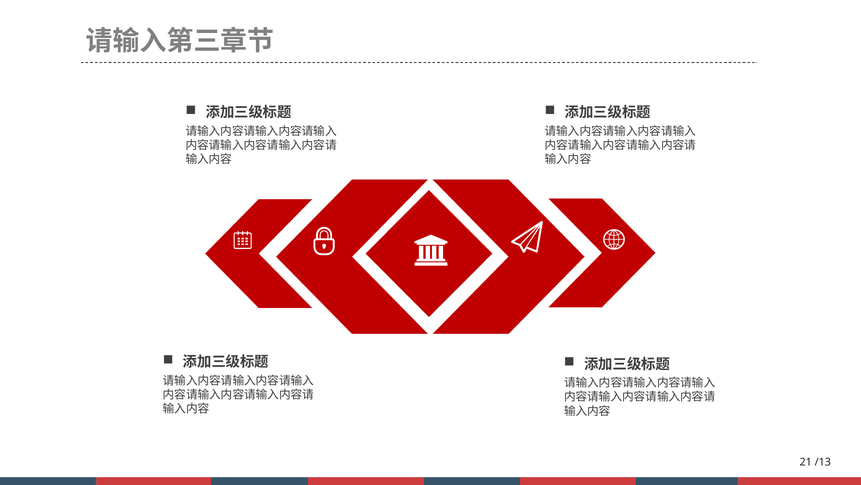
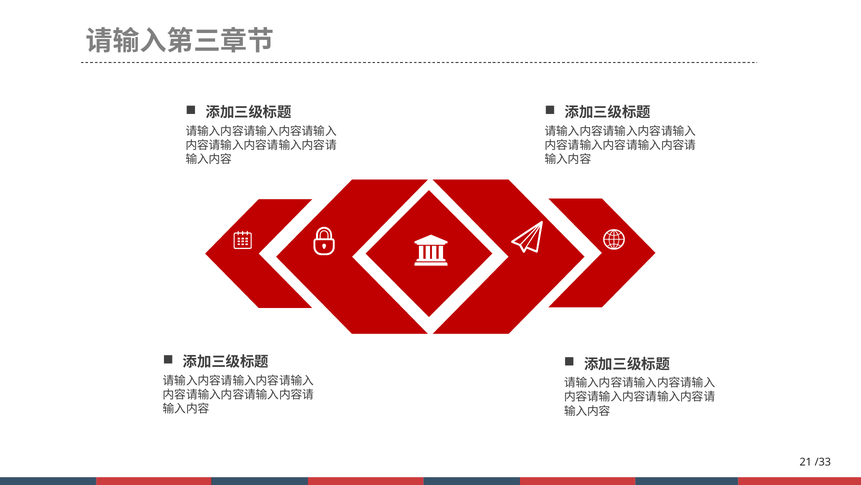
/13: /13 -> /33
